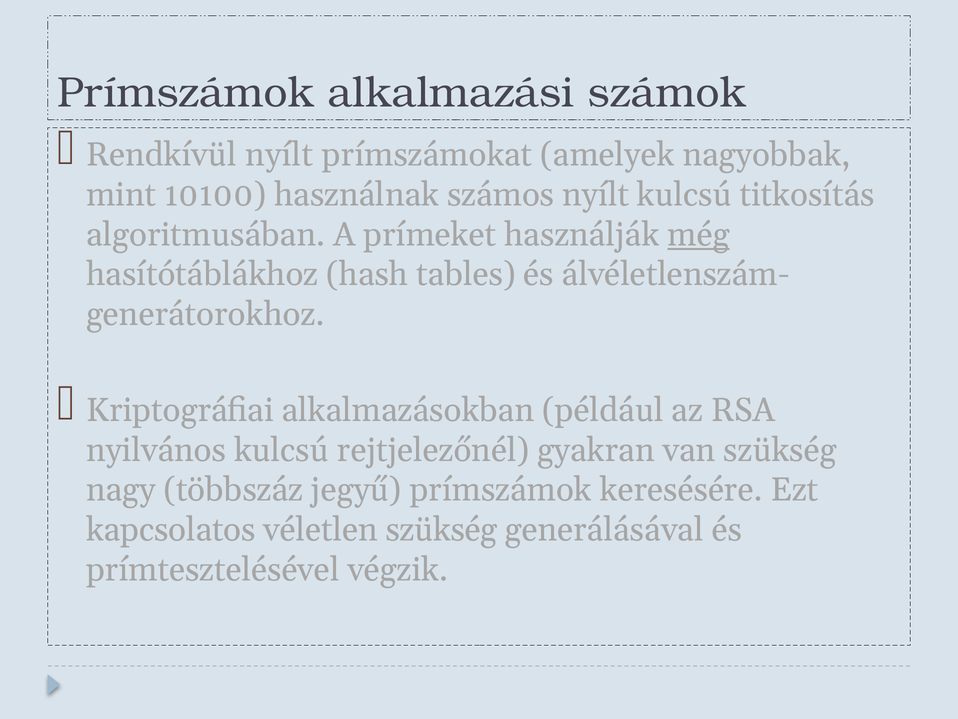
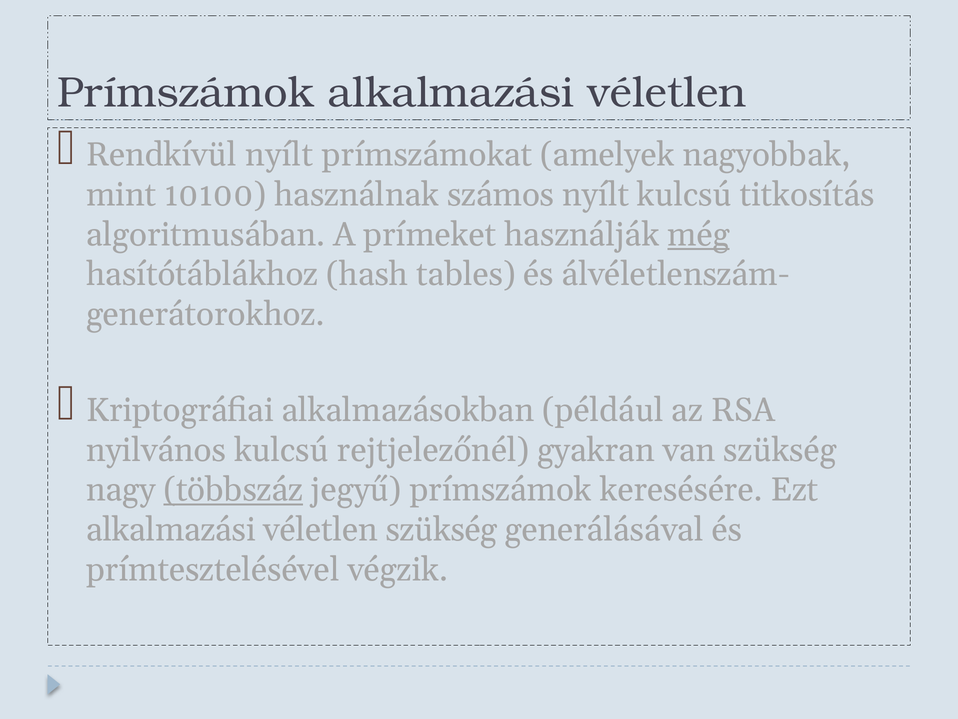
Prímszámok alkalmazási számok: számok -> véletlen
többszáz underline: none -> present
kapcsolatos at (171, 530): kapcsolatos -> alkalmazási
